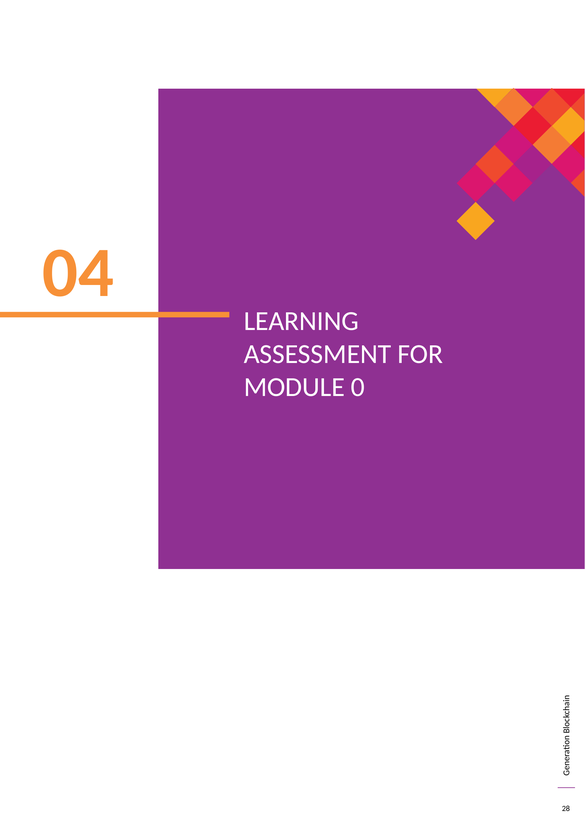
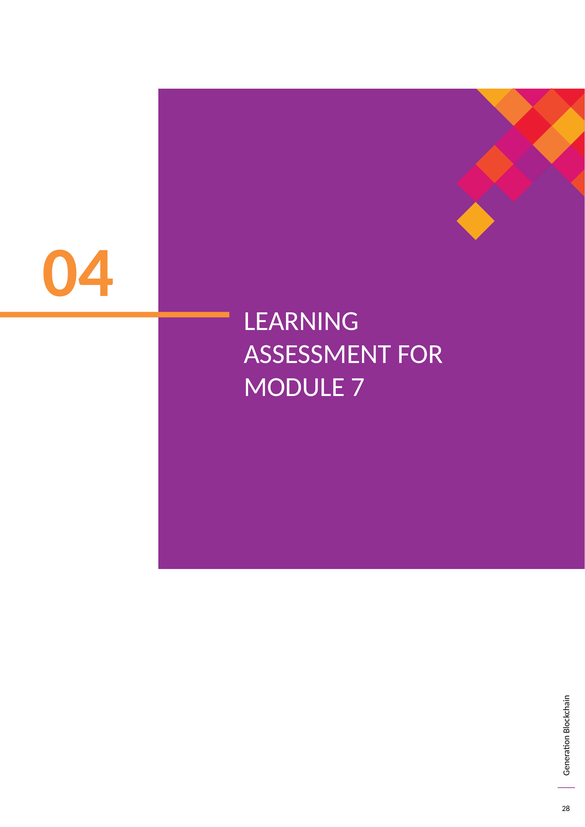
0: 0 -> 7
